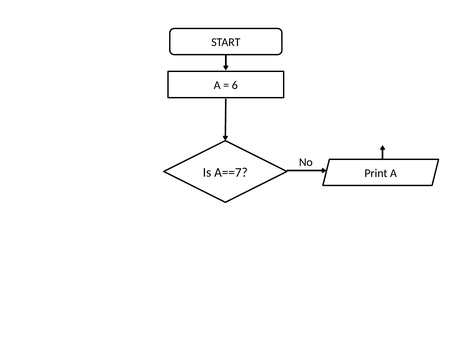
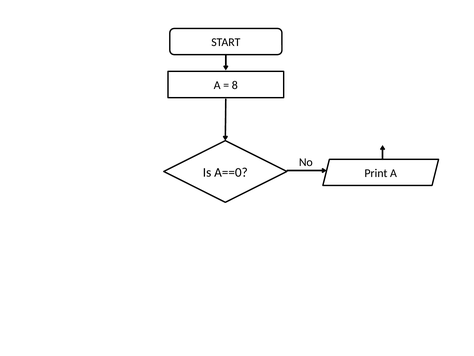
6: 6 -> 8
A==7: A==7 -> A==0
